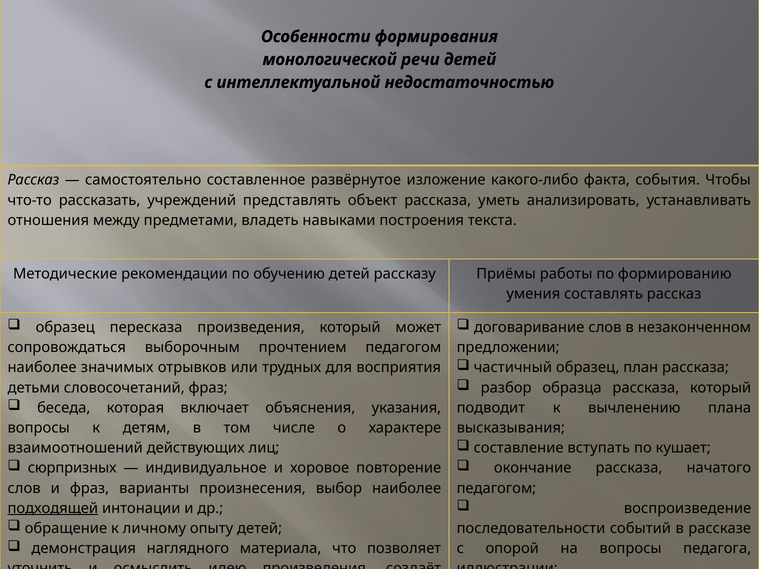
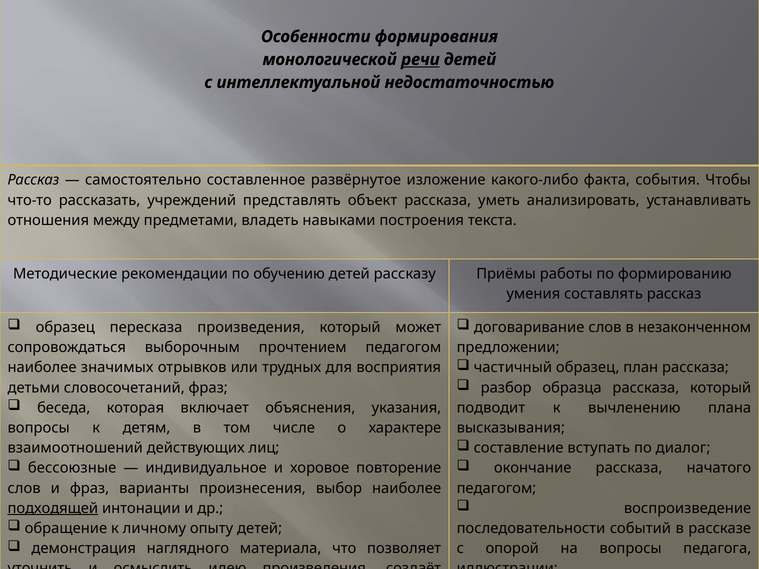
речи underline: none -> present
кушает: кушает -> диалог
сюрпризных: сюрпризных -> бессоюзные
